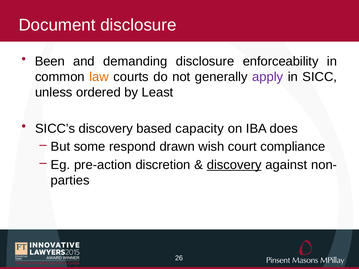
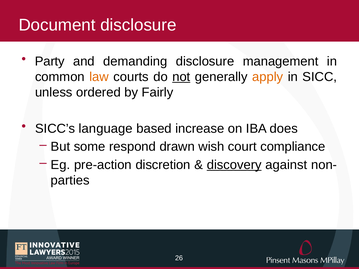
Been: Been -> Party
enforceability: enforceability -> management
not underline: none -> present
apply colour: purple -> orange
Least: Least -> Fairly
SICC’s discovery: discovery -> language
capacity: capacity -> increase
